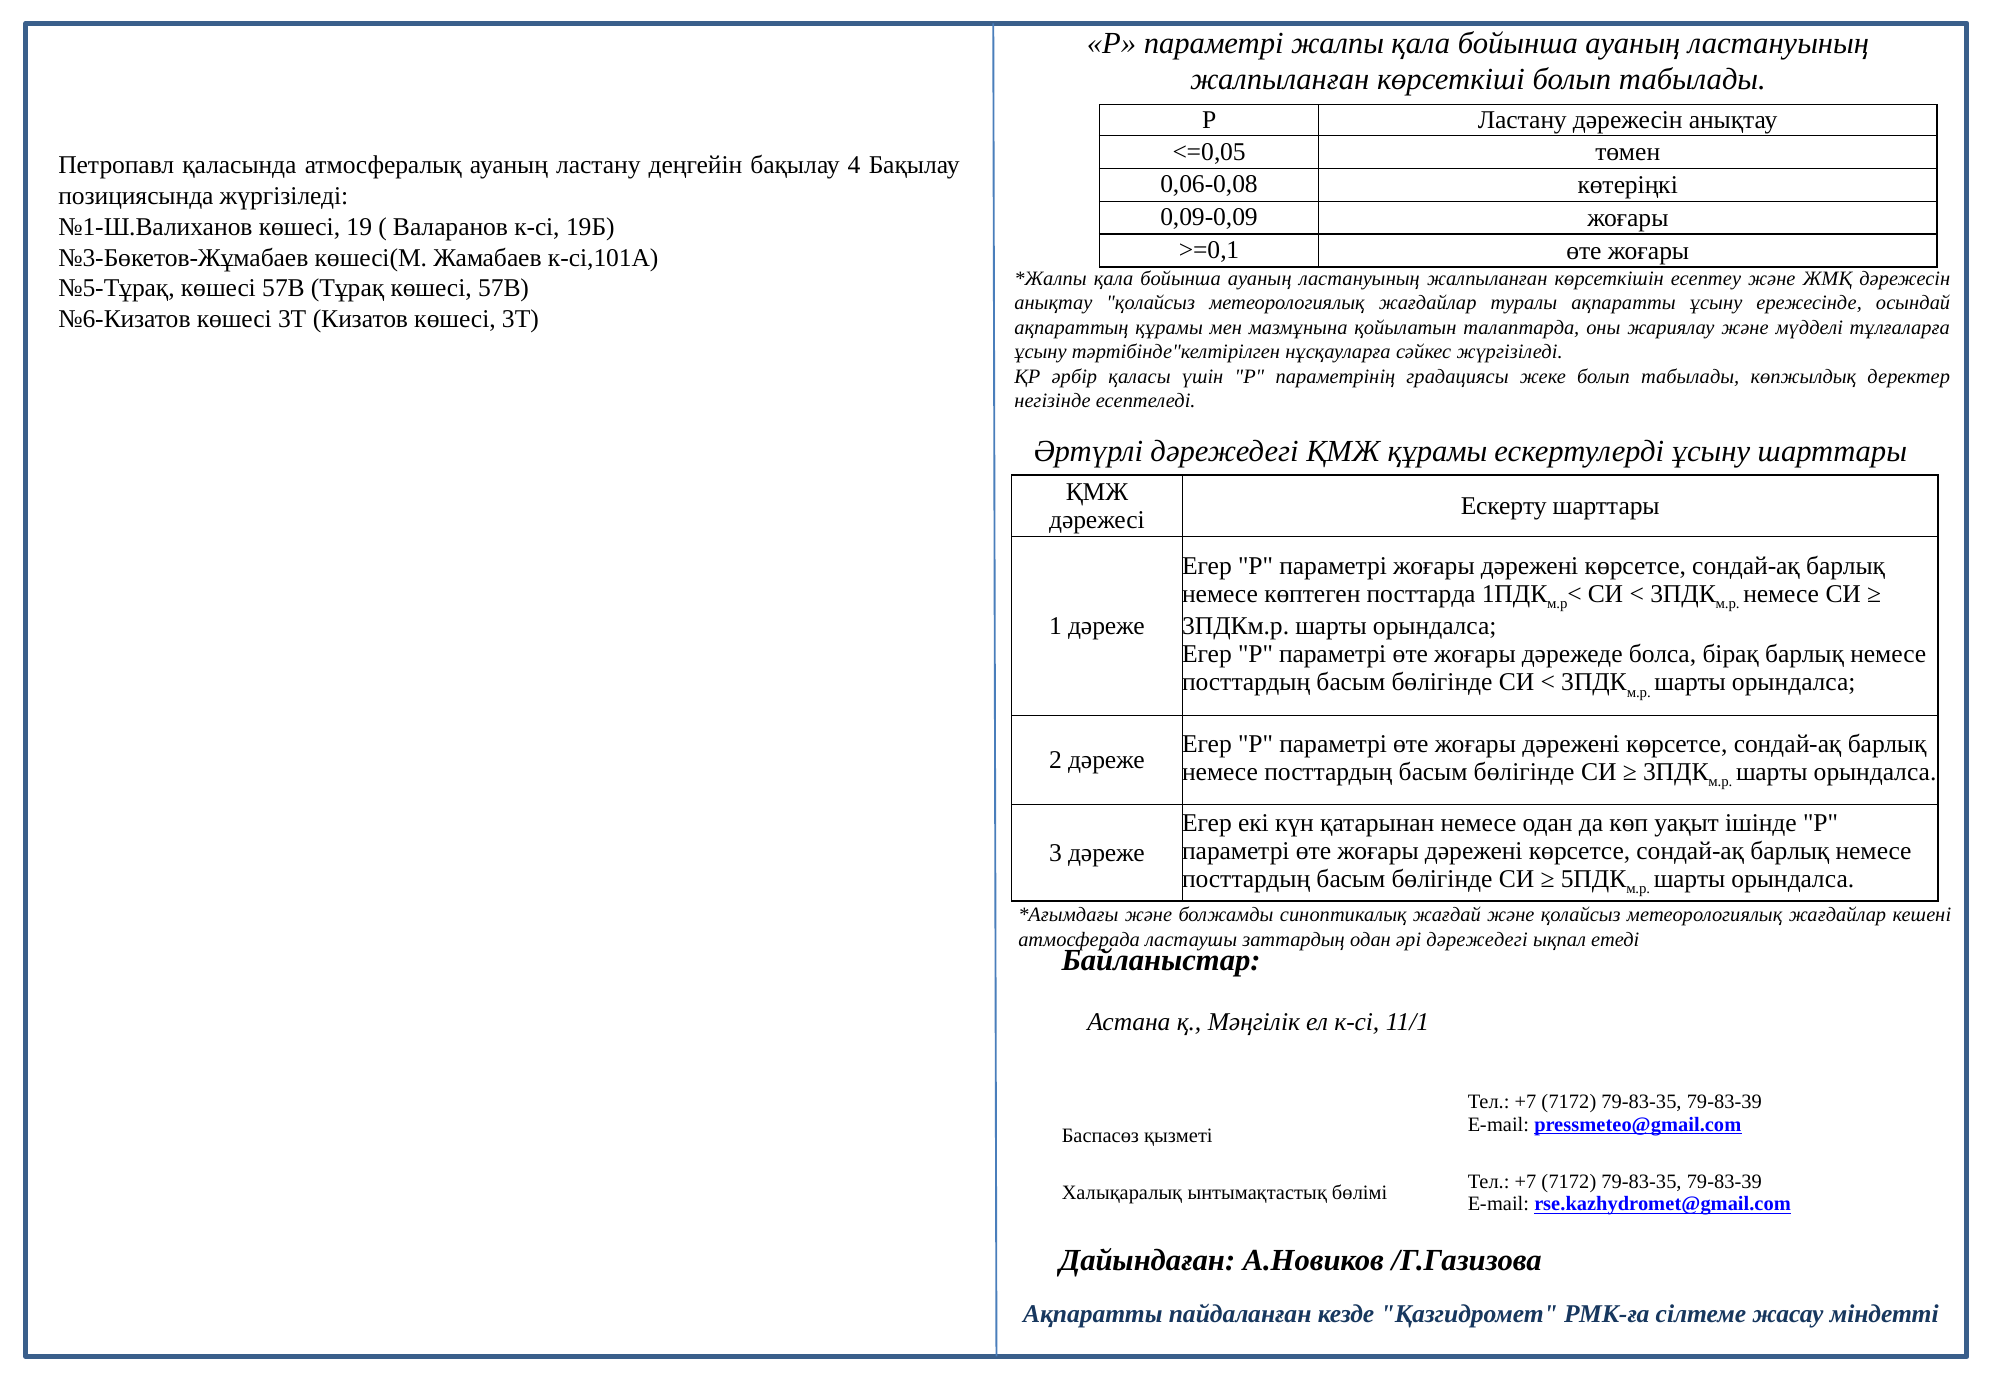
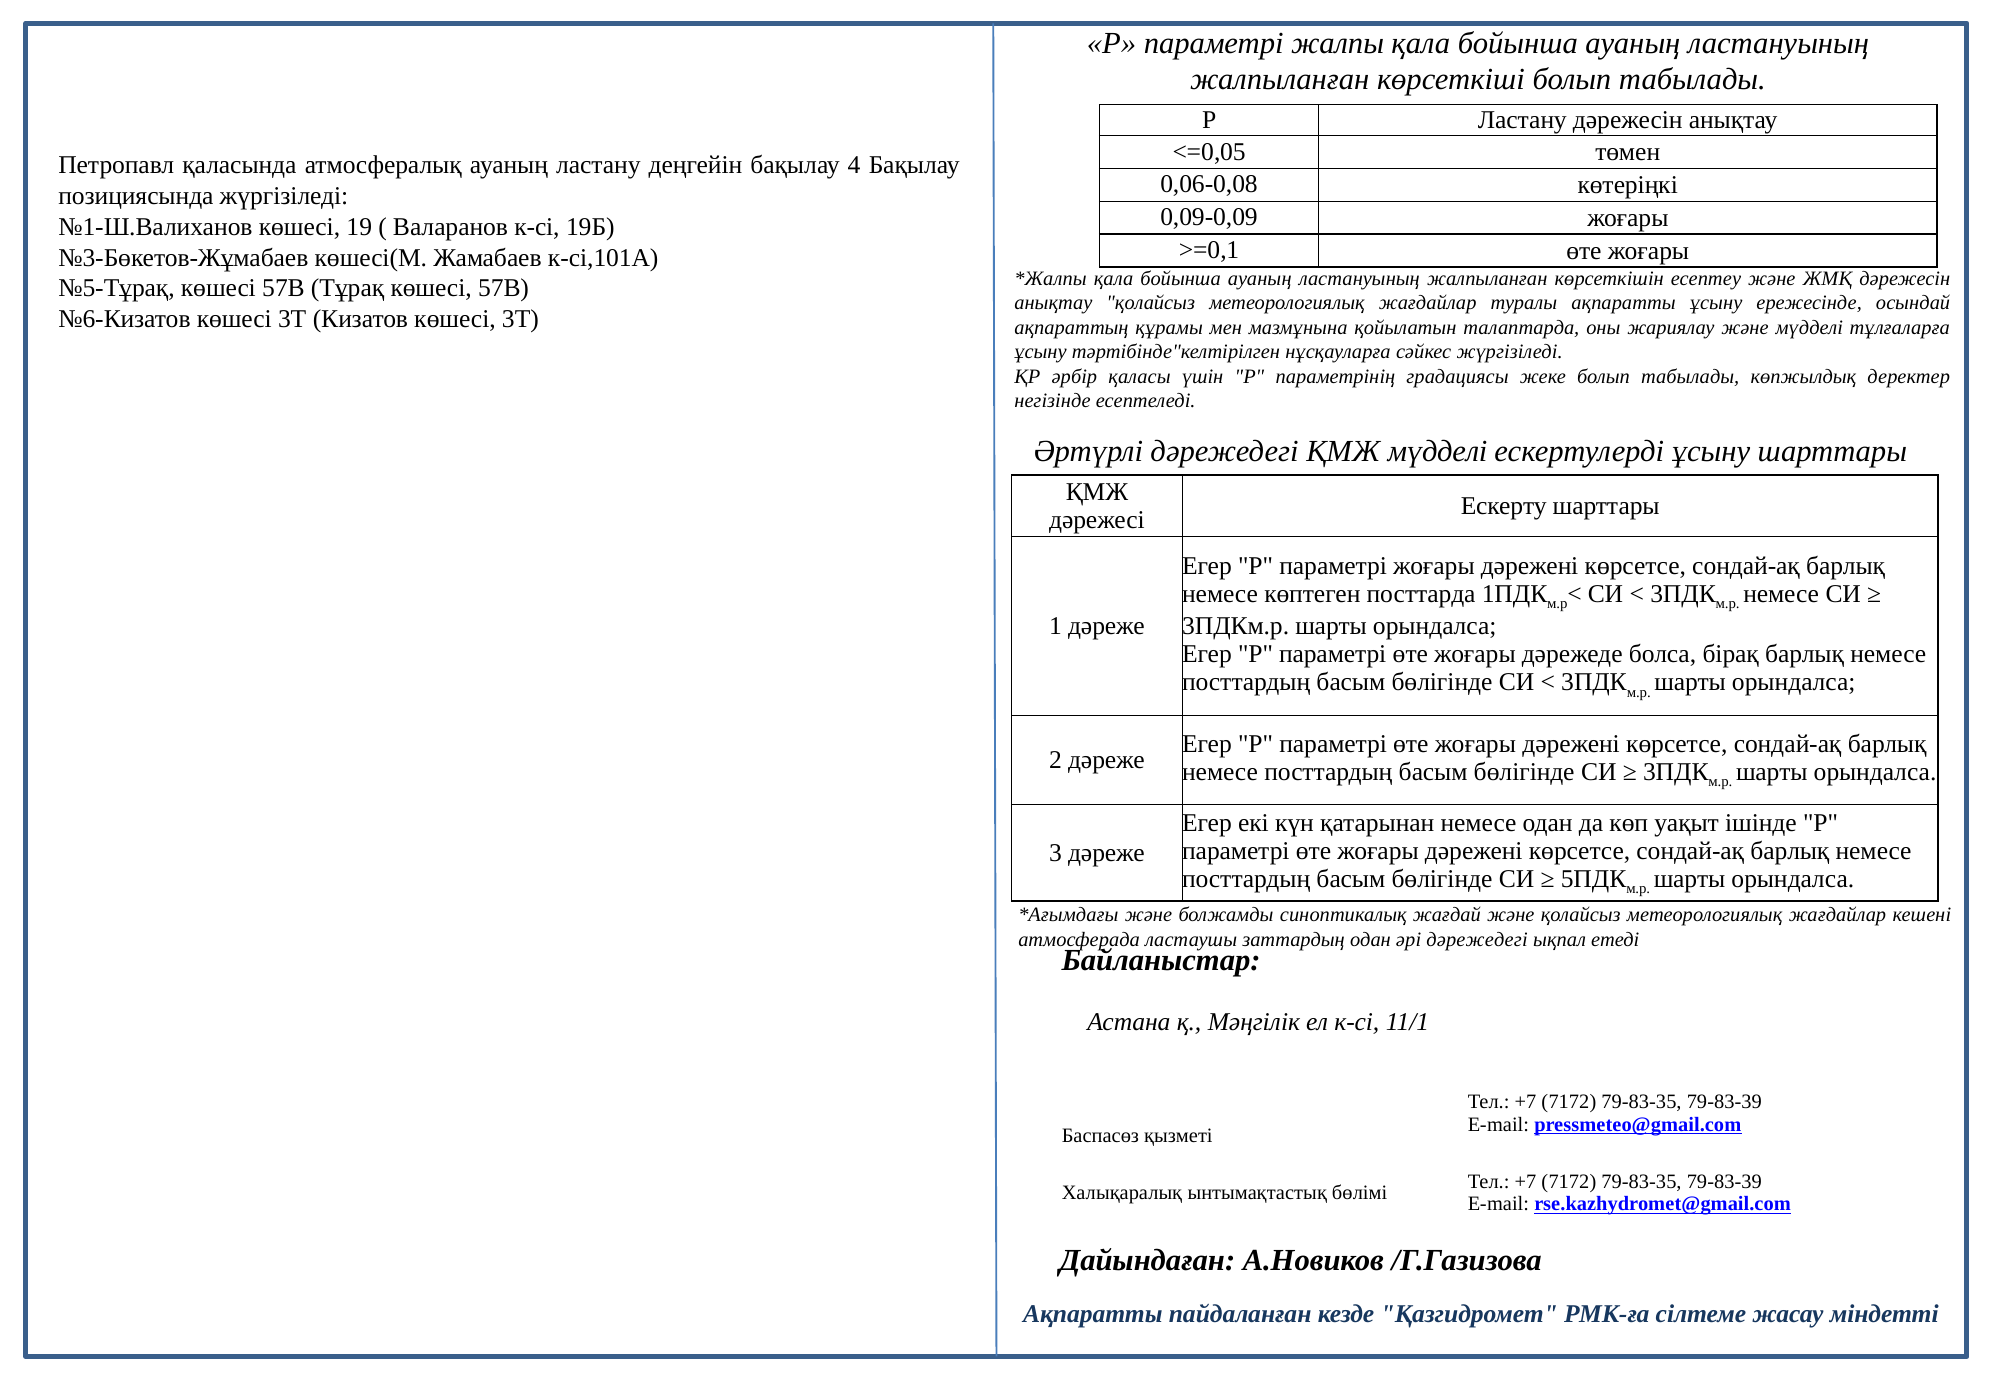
ҚМЖ құрамы: құрамы -> мүдделі
